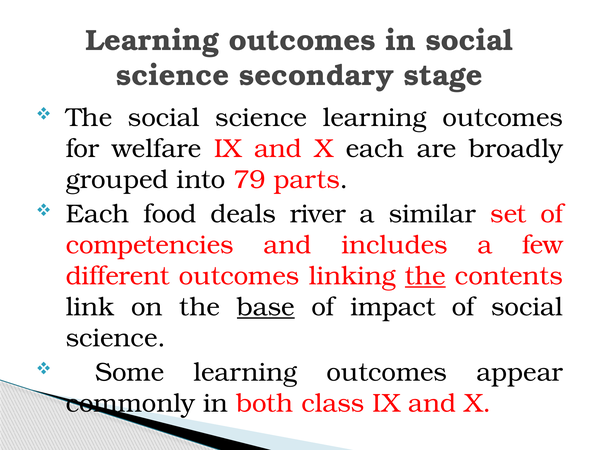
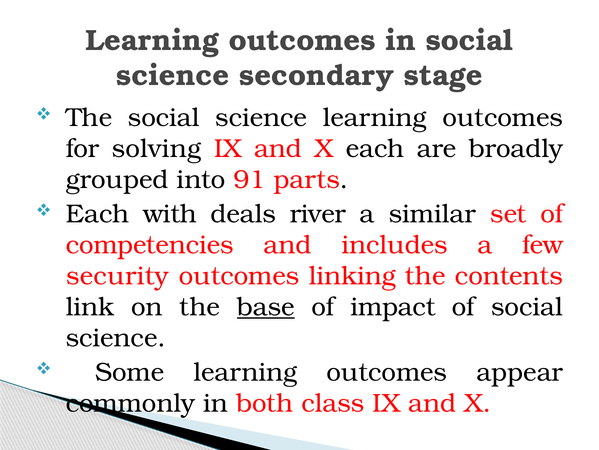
welfare: welfare -> solving
79: 79 -> 91
food: food -> with
different: different -> security
the at (425, 275) underline: present -> none
